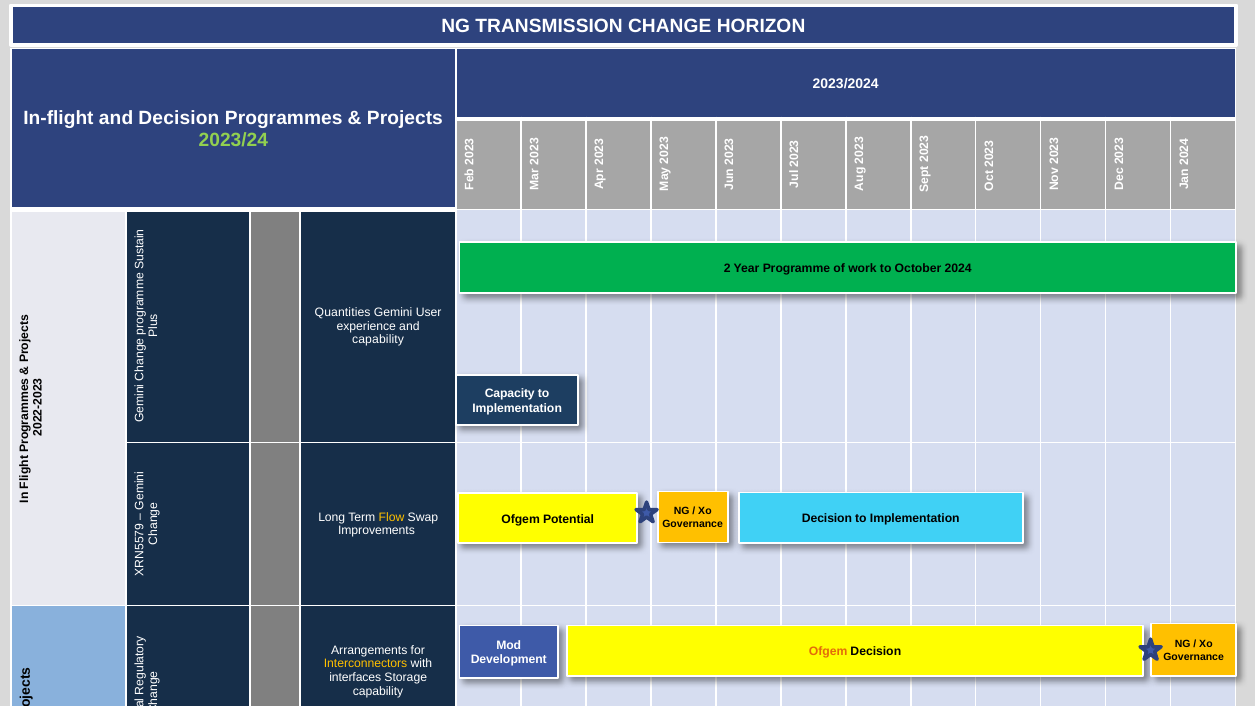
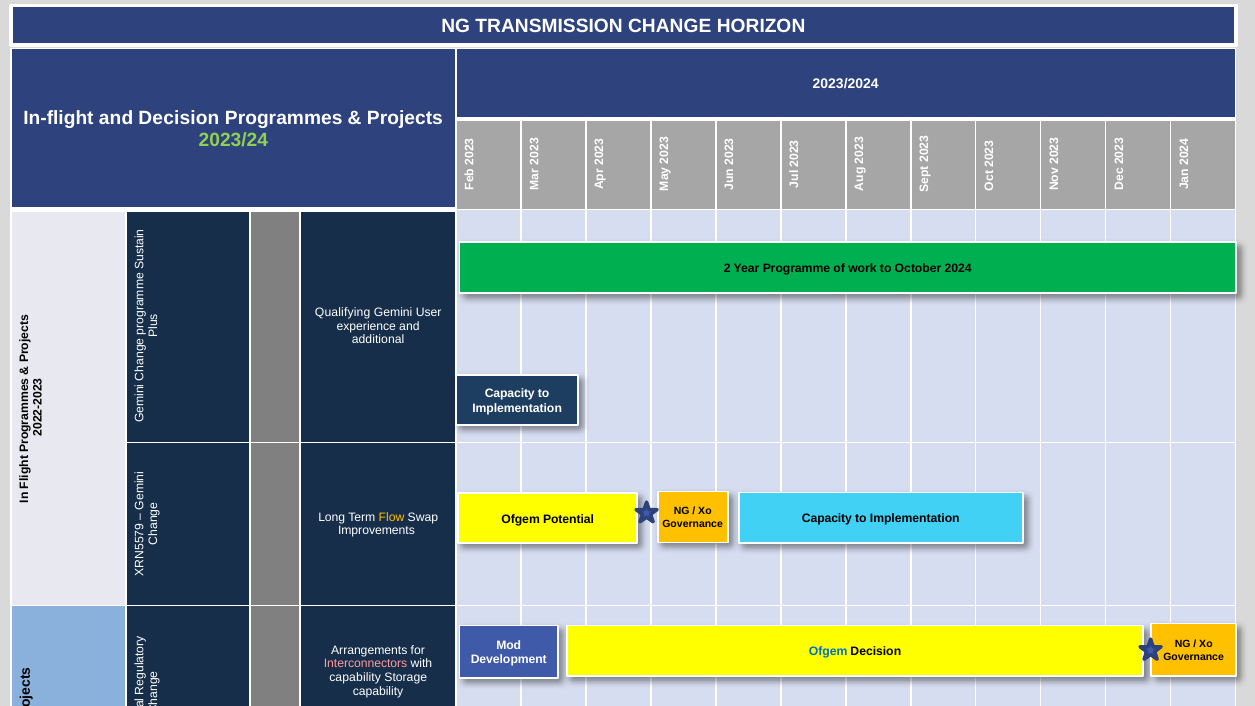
Quantities at (343, 313): Quantities -> Qualifying
capability at (378, 340): capability -> additional
Governance Decision: Decision -> Capacity
Ofgem at (828, 651) colour: orange -> blue
Interconnectors colour: yellow -> pink
interfaces at (355, 677): interfaces -> capability
